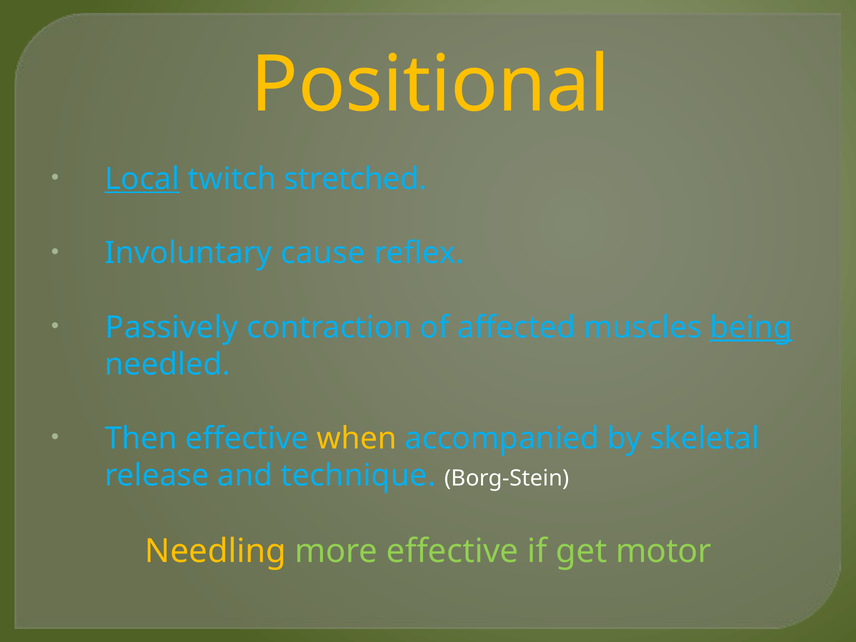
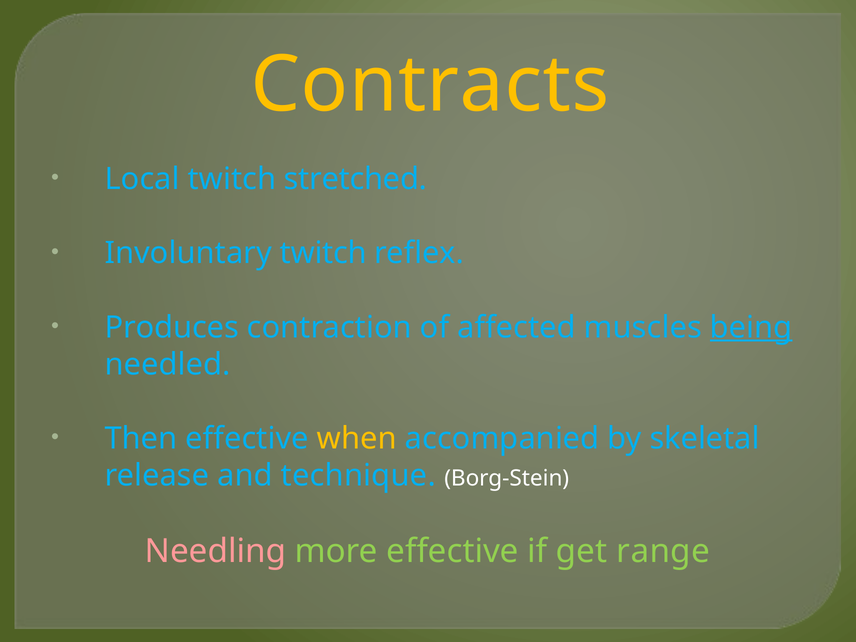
Positional: Positional -> Contracts
Local underline: present -> none
Involuntary cause: cause -> twitch
Passively: Passively -> Produces
Needling colour: yellow -> pink
motor: motor -> range
